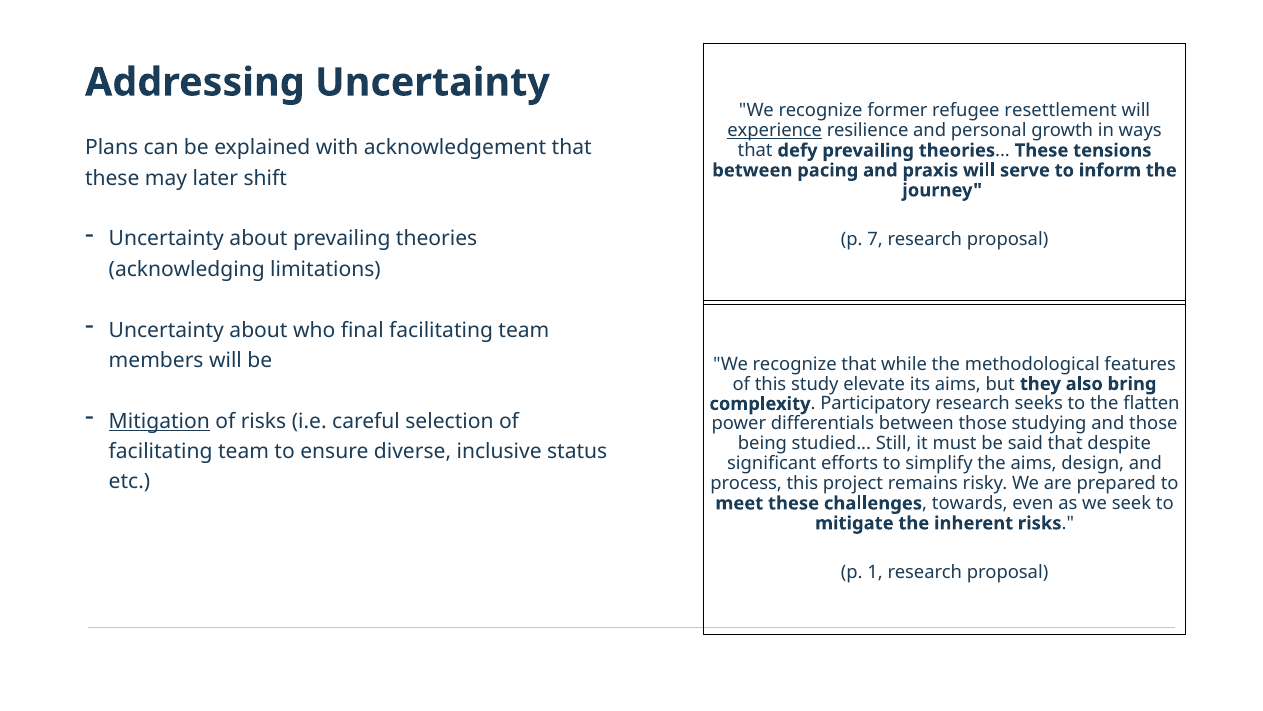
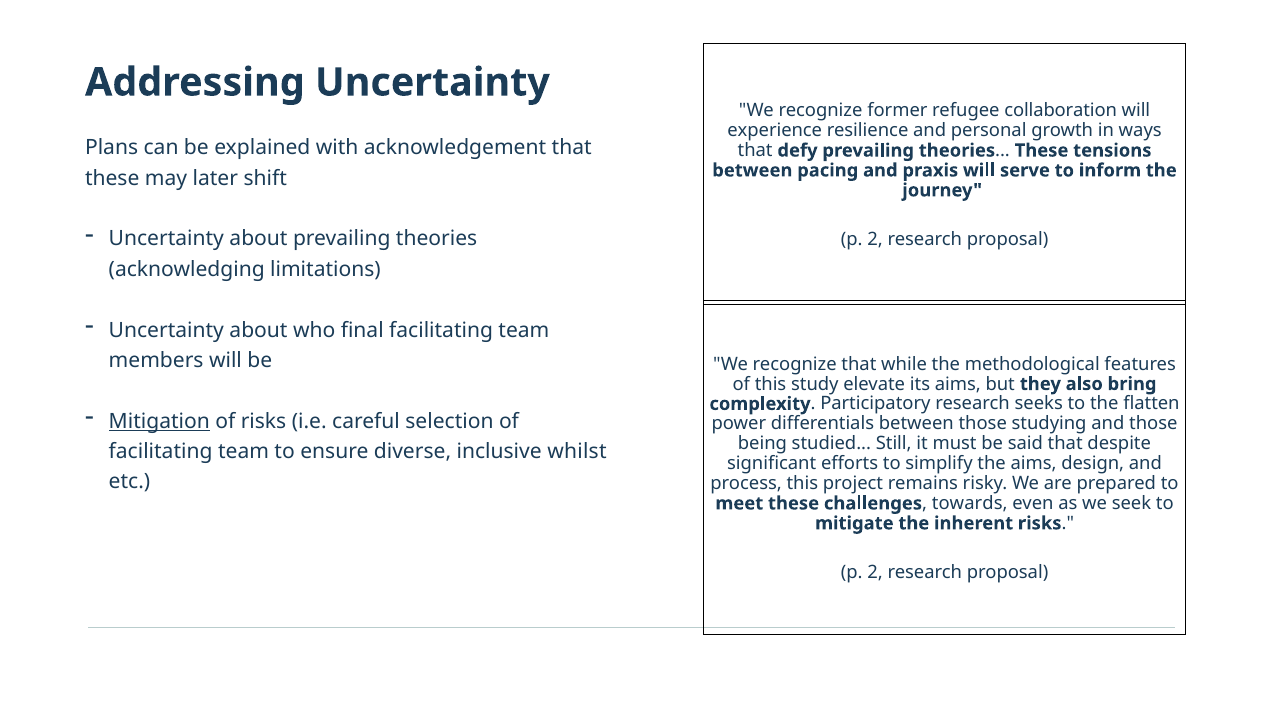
resettlement: resettlement -> collaboration
experience underline: present -> none
7 at (875, 240): 7 -> 2
status: status -> whilst
1 at (875, 572): 1 -> 2
